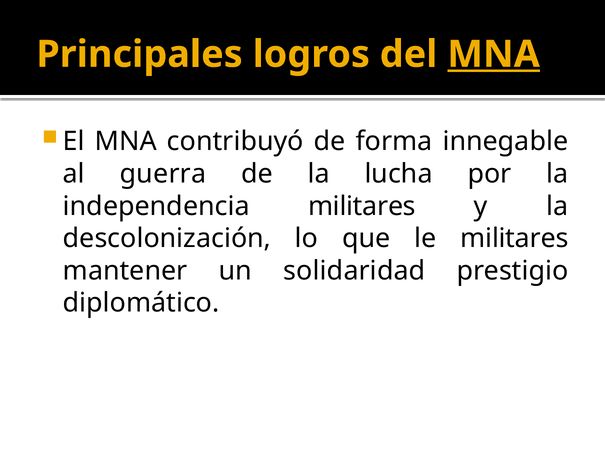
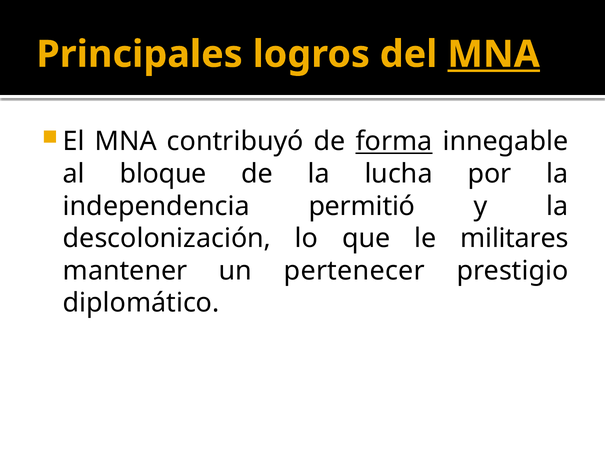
forma underline: none -> present
guerra: guerra -> bloque
independencia militares: militares -> permitió
solidaridad: solidaridad -> pertenecer
